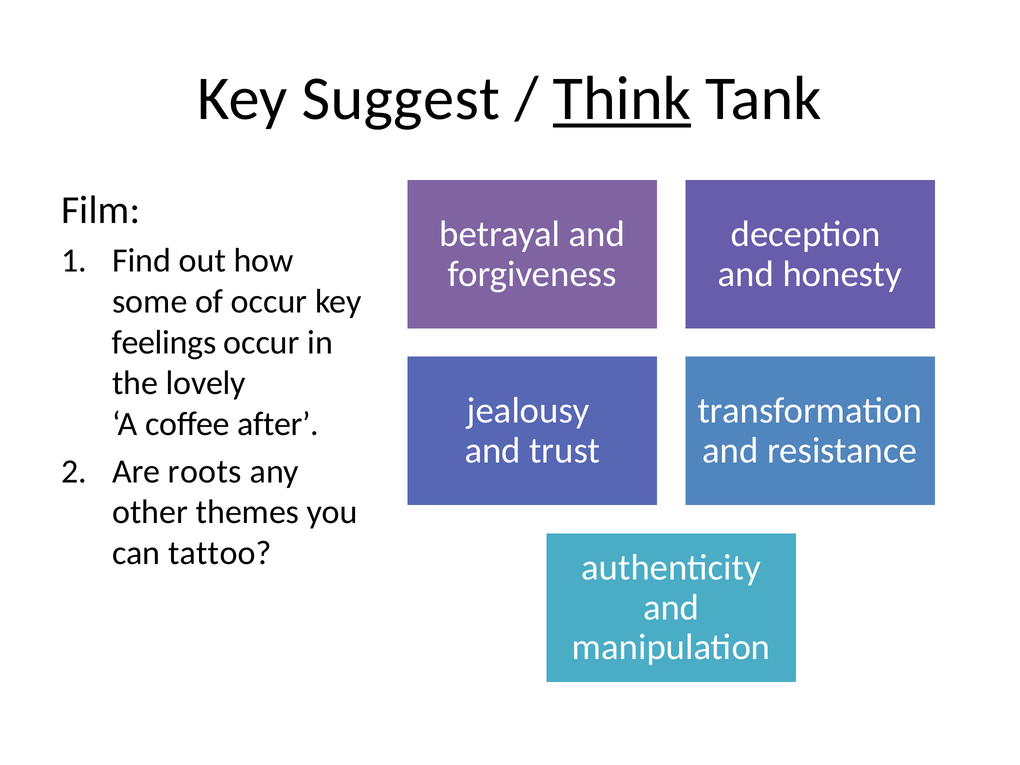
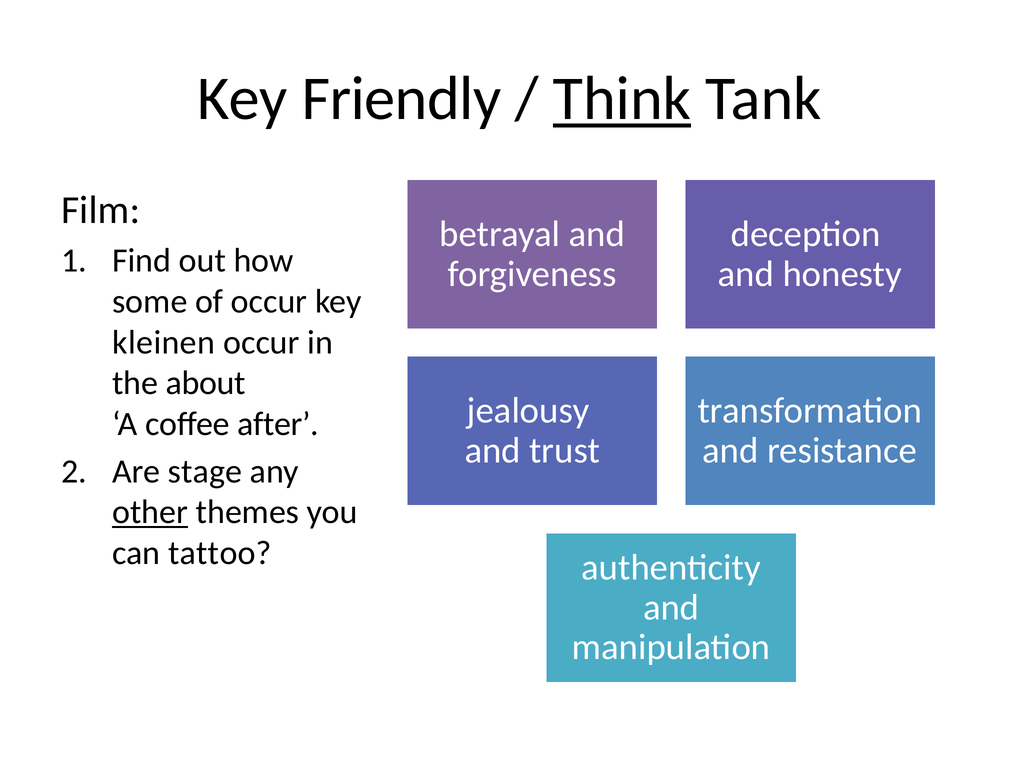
Suggest: Suggest -> Friendly
feelings: feelings -> kleinen
lovely: lovely -> about
roots: roots -> stage
other underline: none -> present
